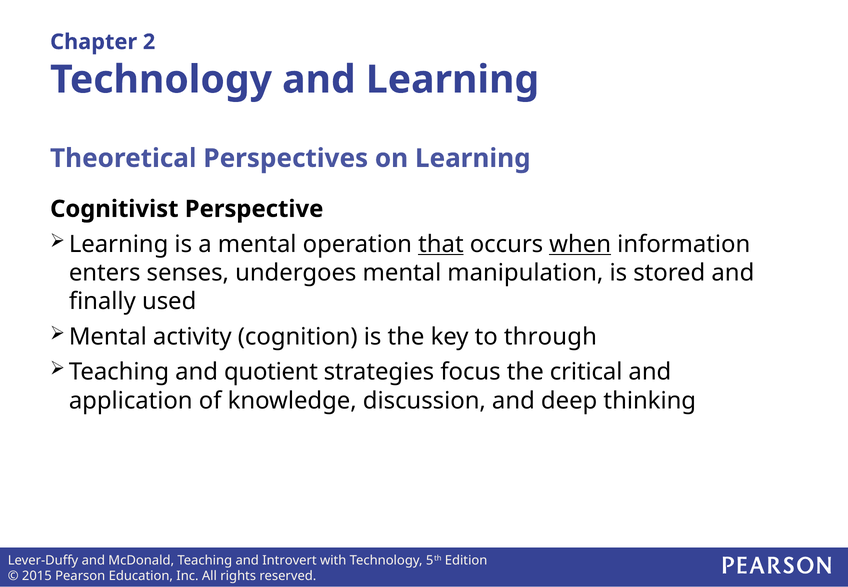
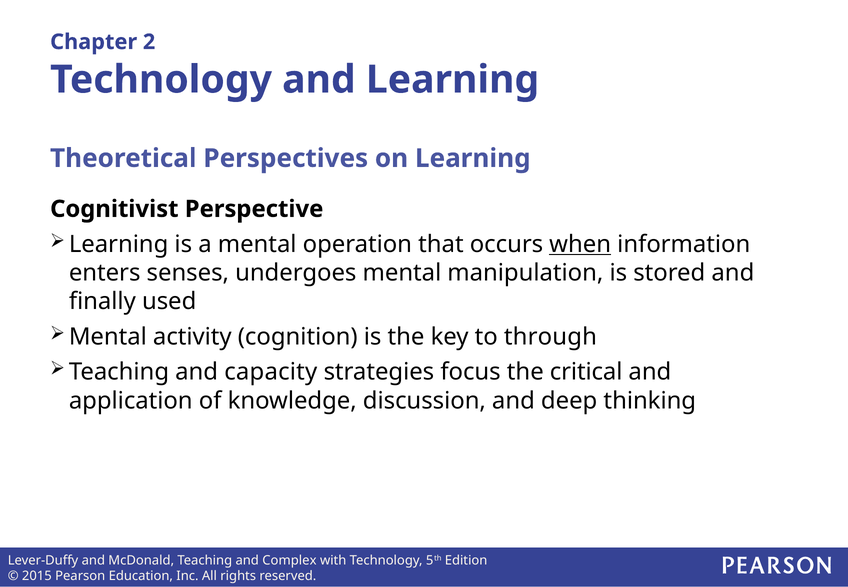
that underline: present -> none
quotient: quotient -> capacity
Introvert: Introvert -> Complex
